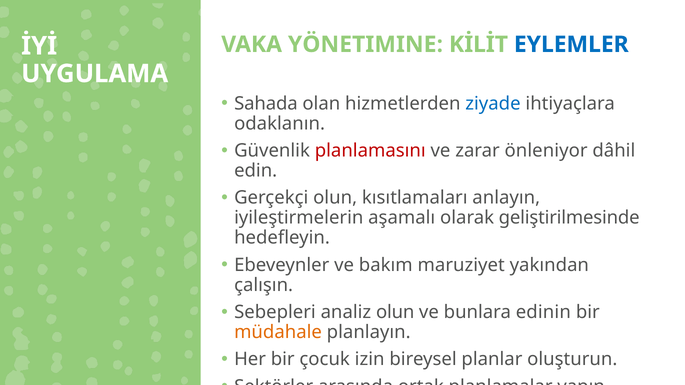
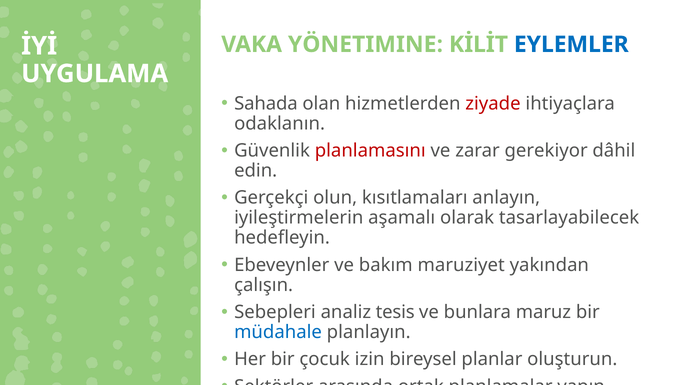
ziyade colour: blue -> red
önleniyor: önleniyor -> gerekiyor
geliştirilmesinde: geliştirilmesinde -> tasarlayabilecek
analiz olun: olun -> tesis
edinin: edinin -> maruz
müdahale colour: orange -> blue
